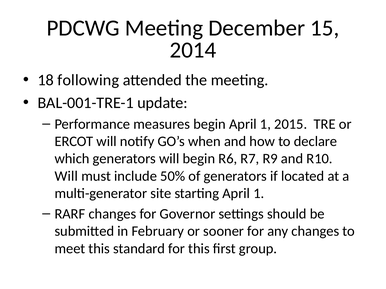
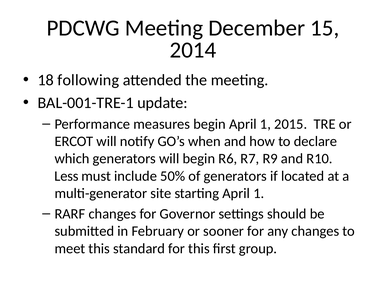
Will at (66, 176): Will -> Less
